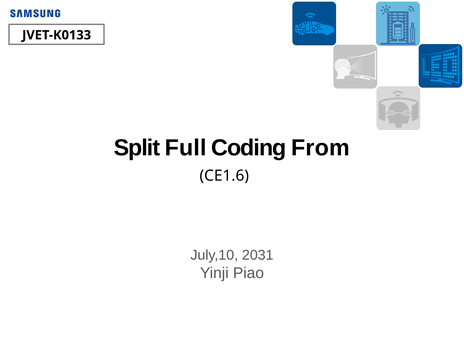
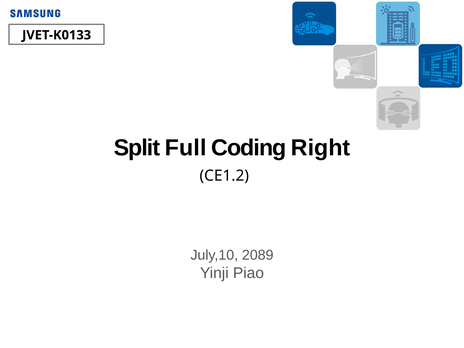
From: From -> Right
CE1.6: CE1.6 -> CE1.2
2031: 2031 -> 2089
